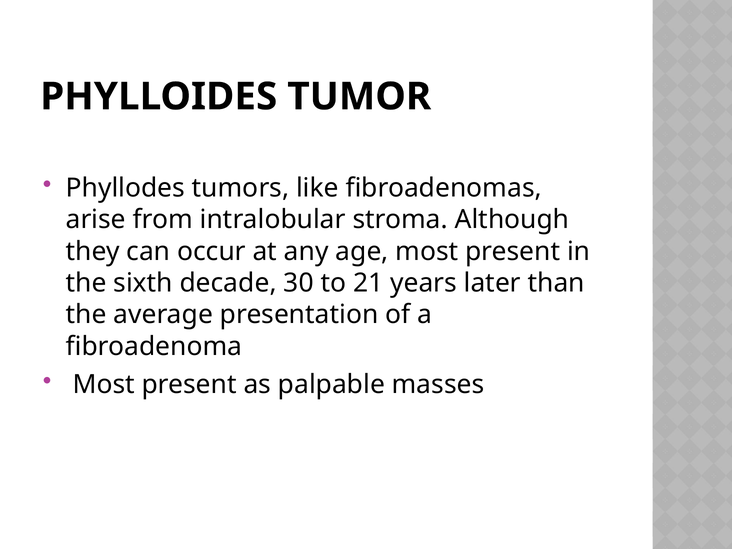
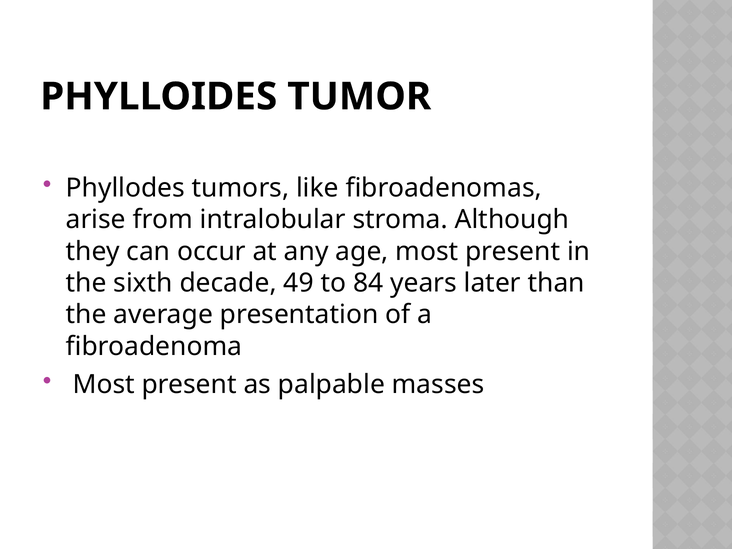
30: 30 -> 49
21: 21 -> 84
